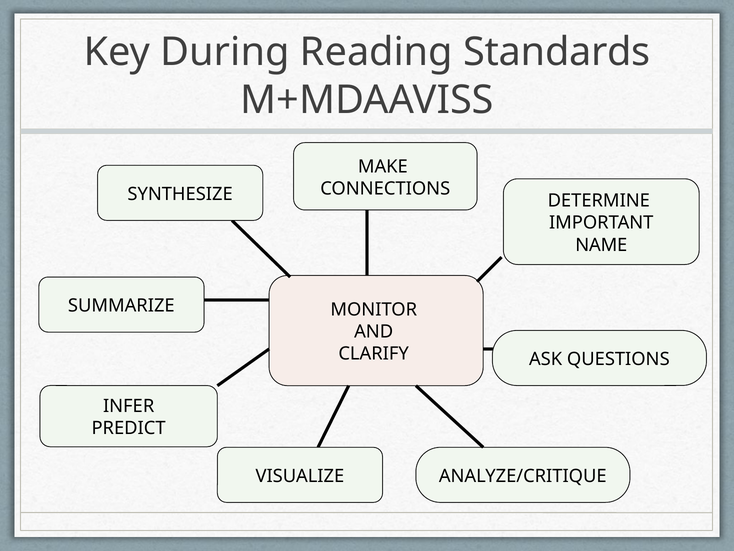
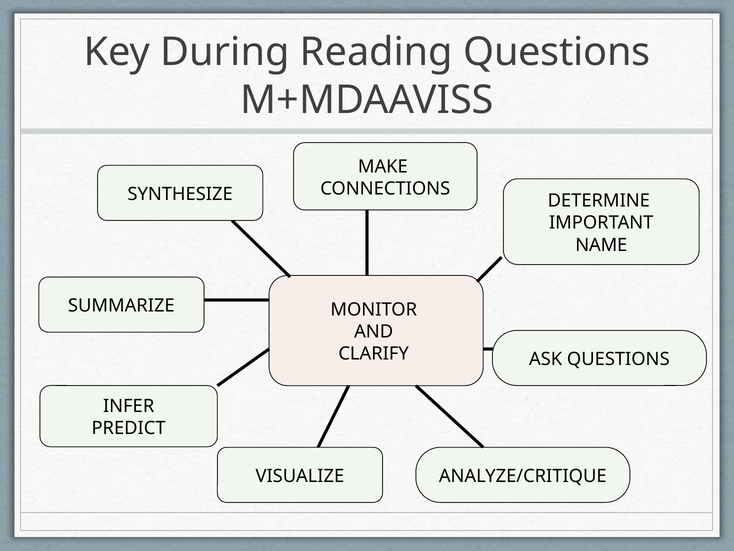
Reading Standards: Standards -> Questions
